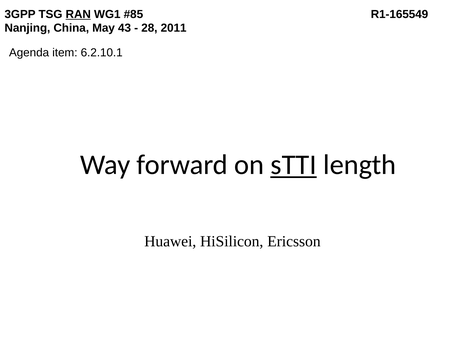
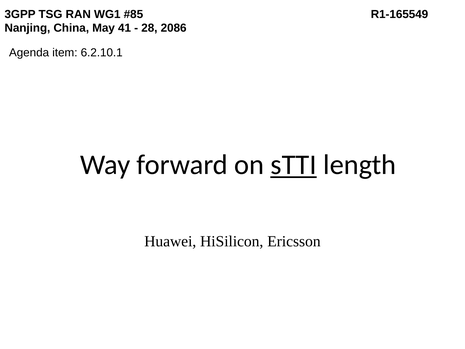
RAN underline: present -> none
43: 43 -> 41
2011: 2011 -> 2086
